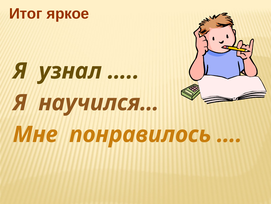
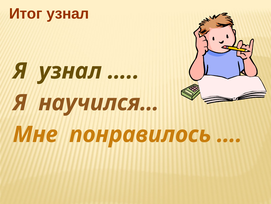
Итог яркое: яркое -> узнал
